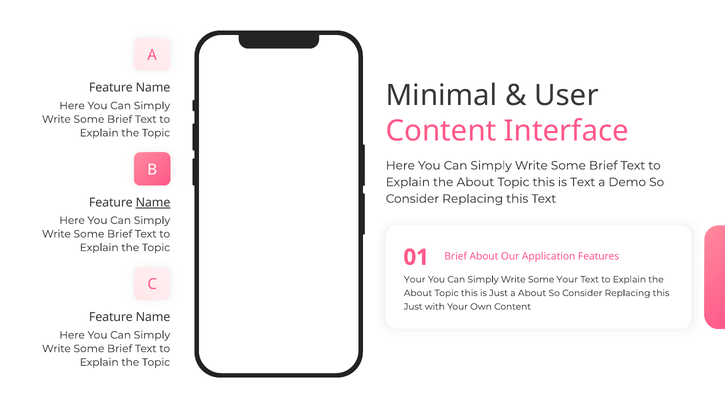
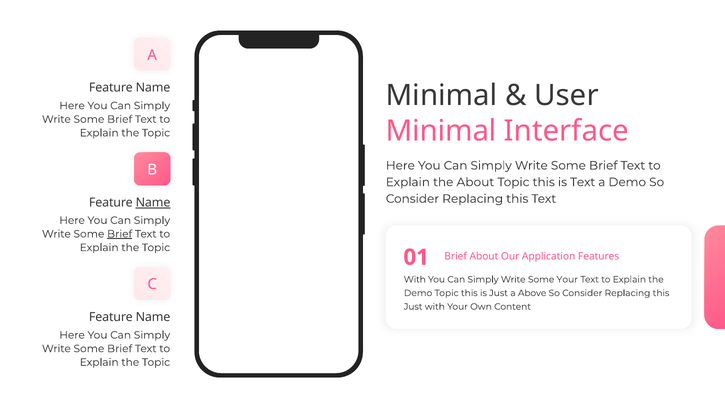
Content at (441, 131): Content -> Minimal
Brief at (120, 234) underline: none -> present
Your at (415, 279): Your -> With
About at (418, 293): About -> Demo
a About: About -> Above
